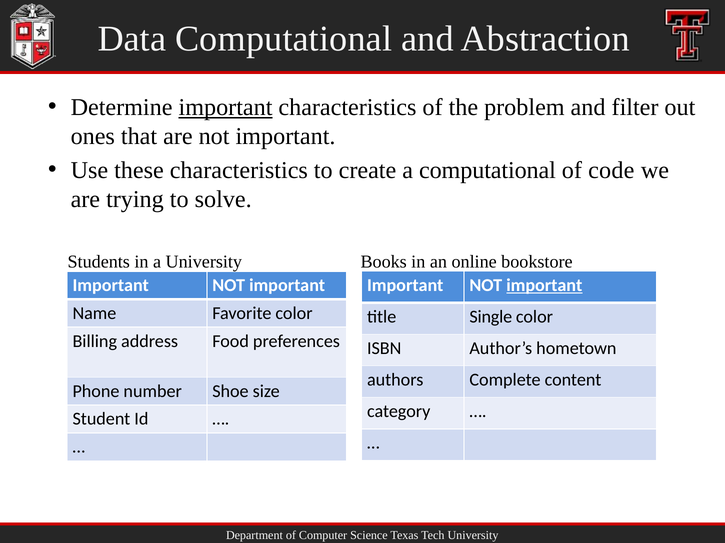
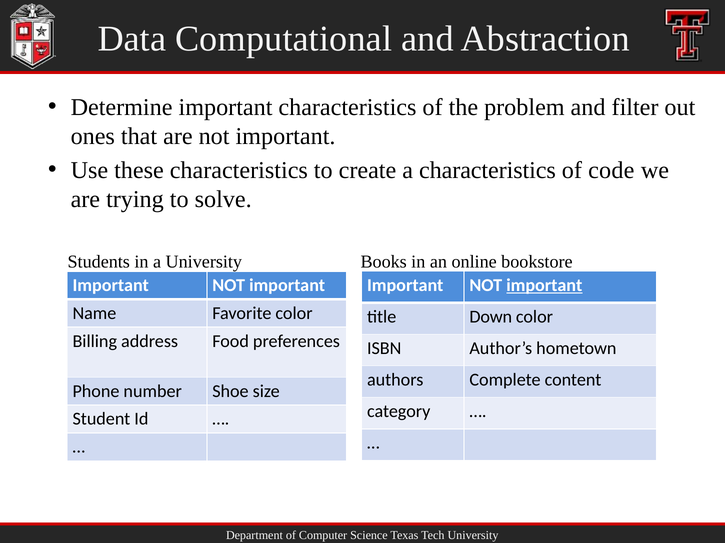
important at (226, 108) underline: present -> none
a computational: computational -> characteristics
Single: Single -> Down
